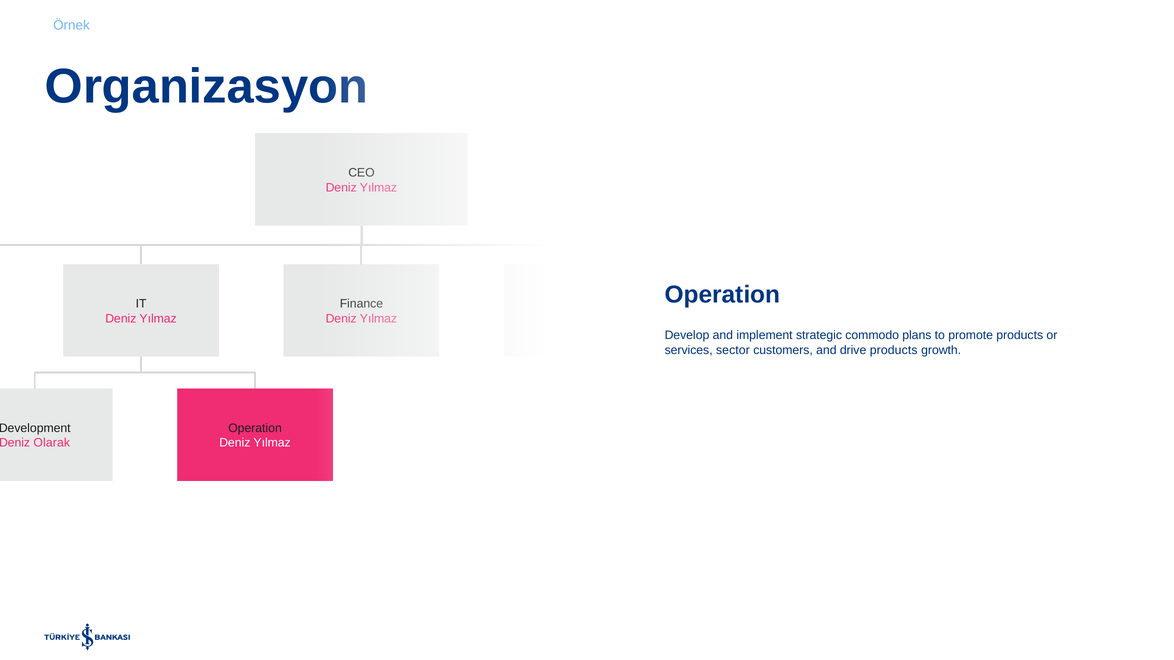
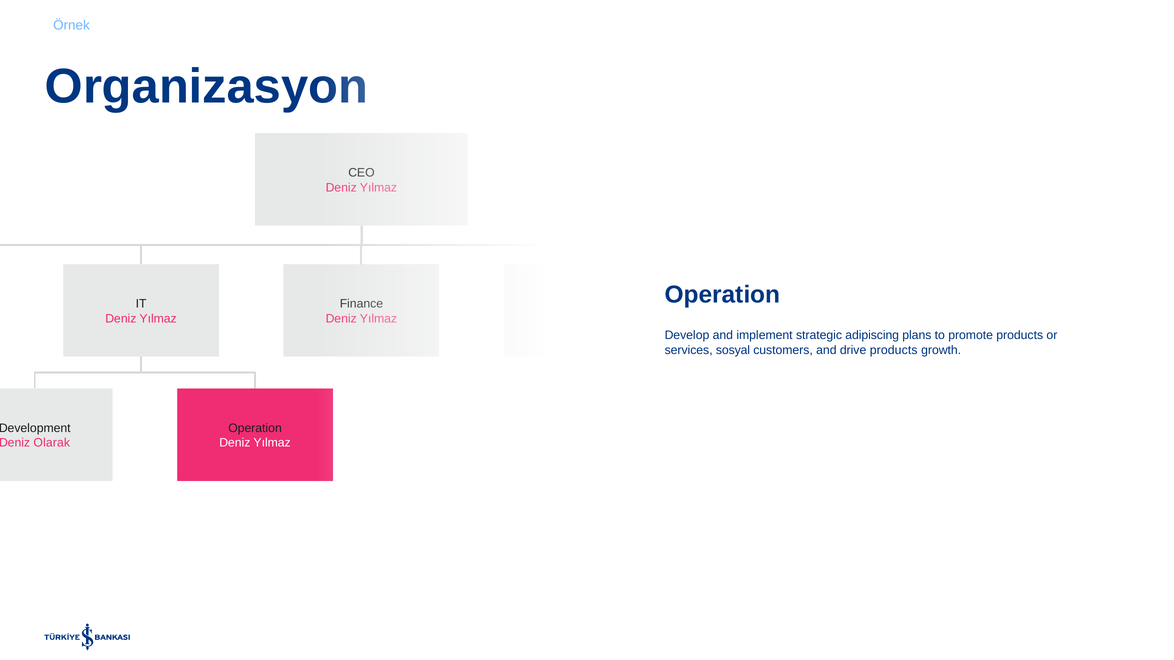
commodo: commodo -> adipiscing
sector: sector -> sosyal
